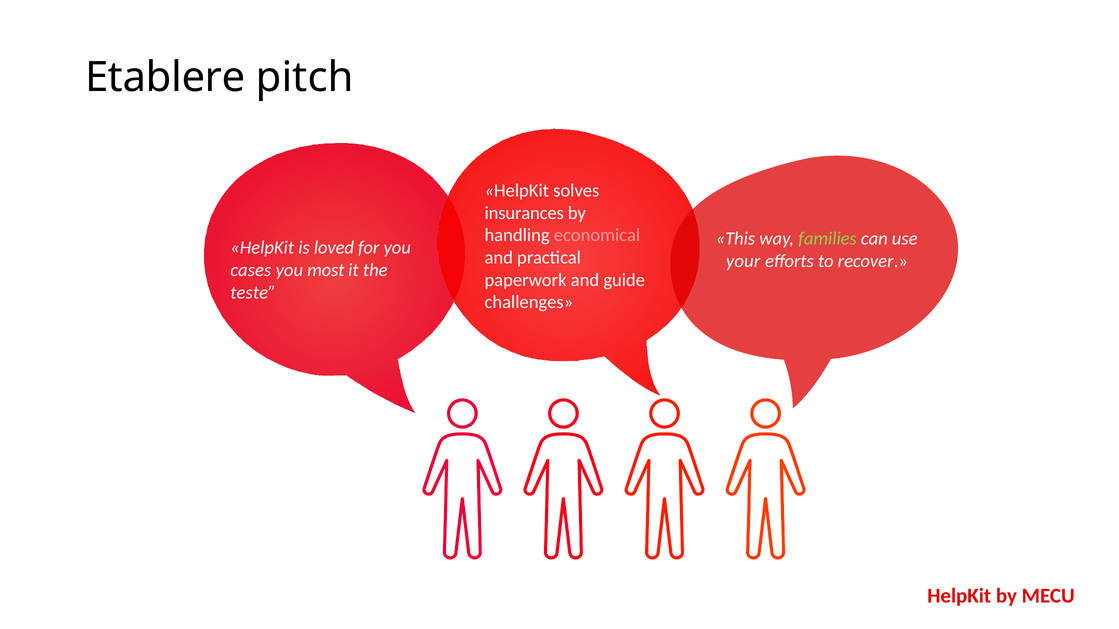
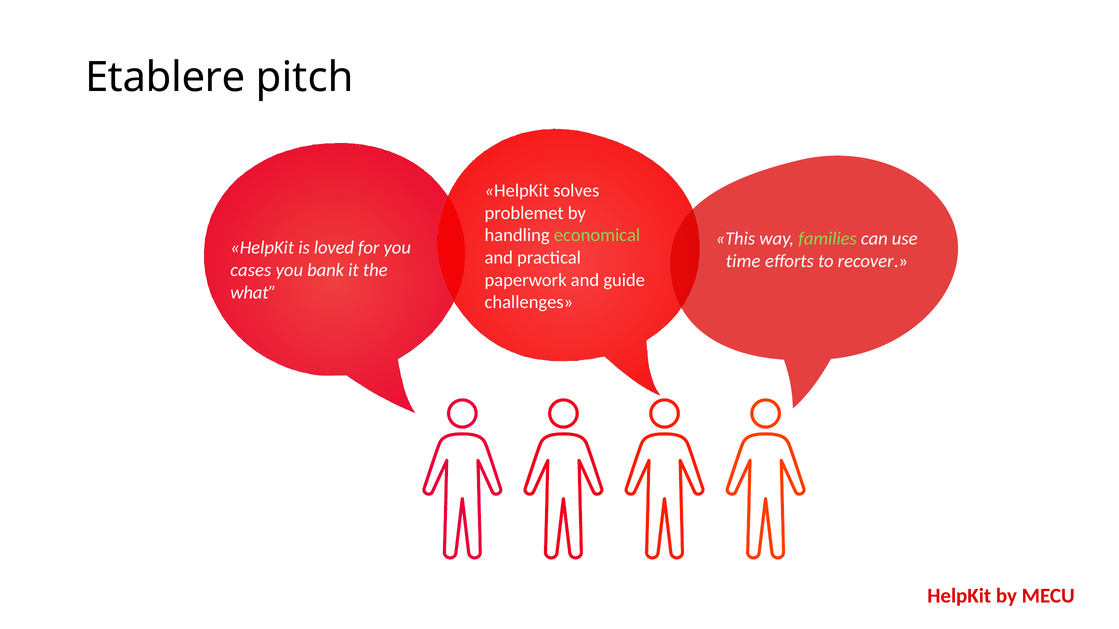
insurances: insurances -> problemet
economical colour: pink -> light green
your: your -> time
most: most -> bank
teste: teste -> what
